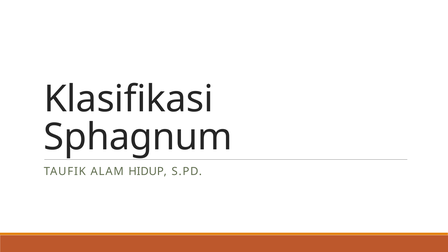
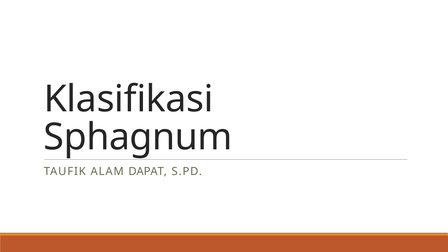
HIDUP: HIDUP -> DAPAT
